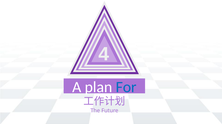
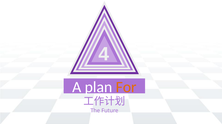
For colour: blue -> orange
